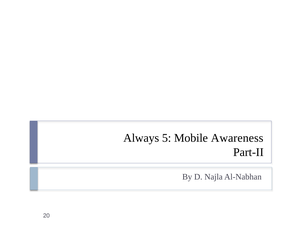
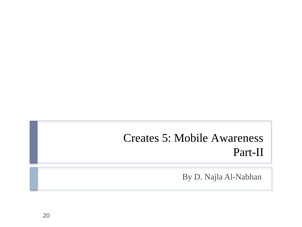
Always: Always -> Creates
